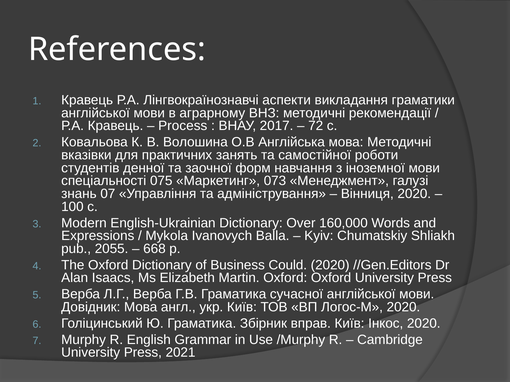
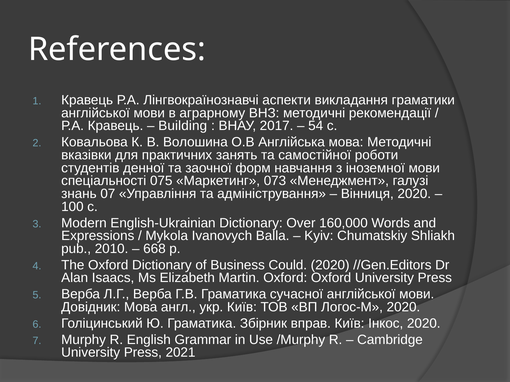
Process: Process -> Building
72: 72 -> 54
2055: 2055 -> 2010
